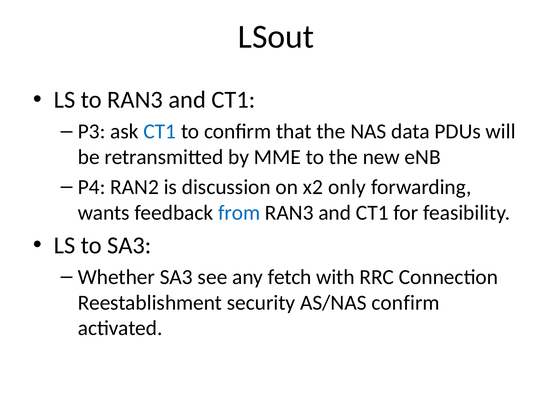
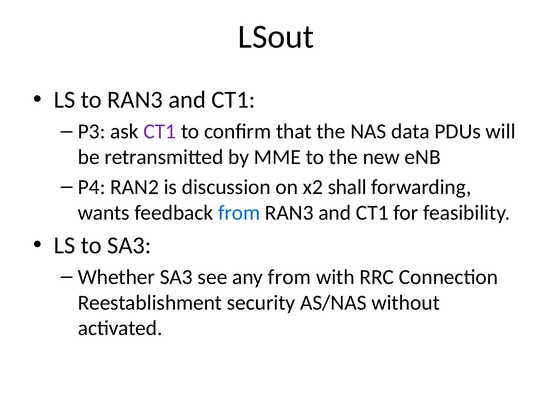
CT1 at (160, 132) colour: blue -> purple
only: only -> shall
any fetch: fetch -> from
AS/NAS confirm: confirm -> without
